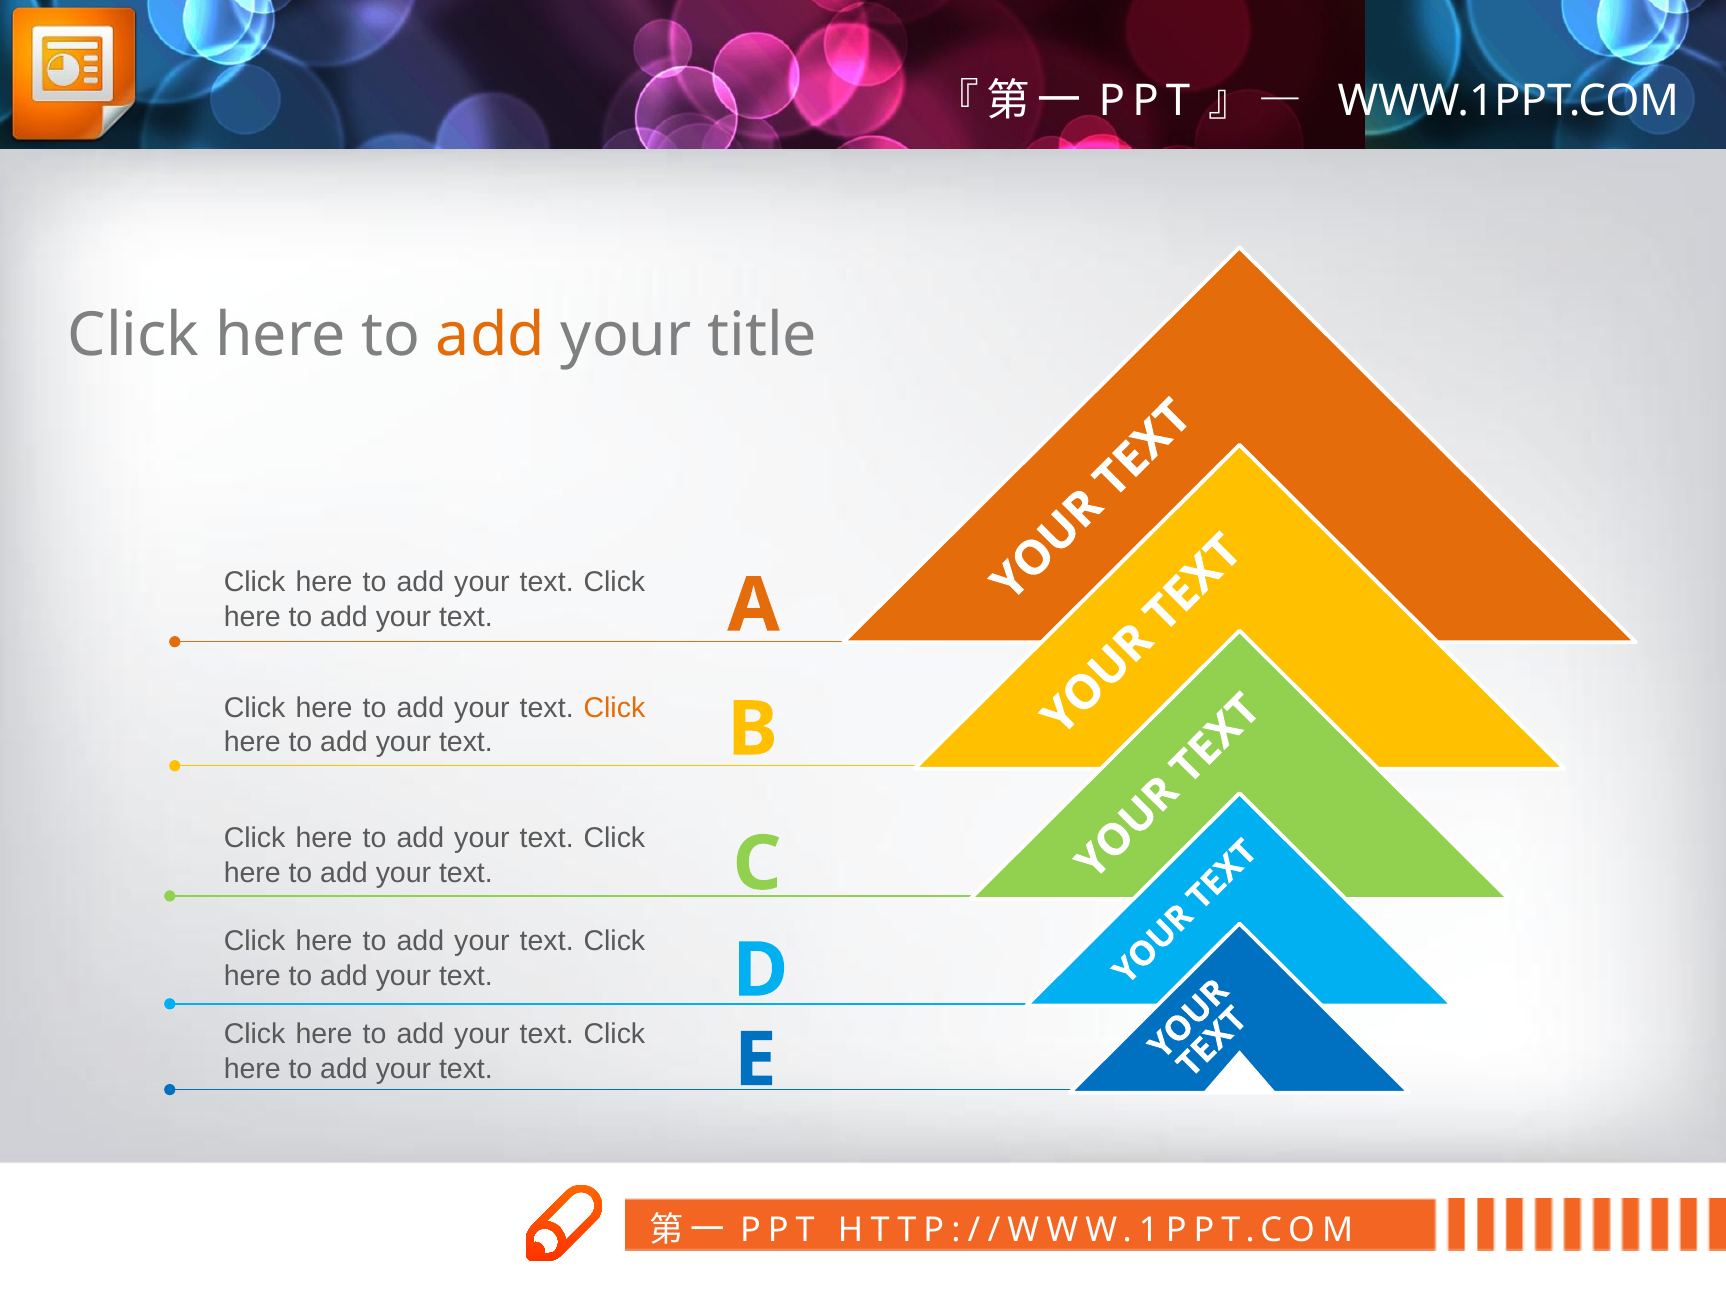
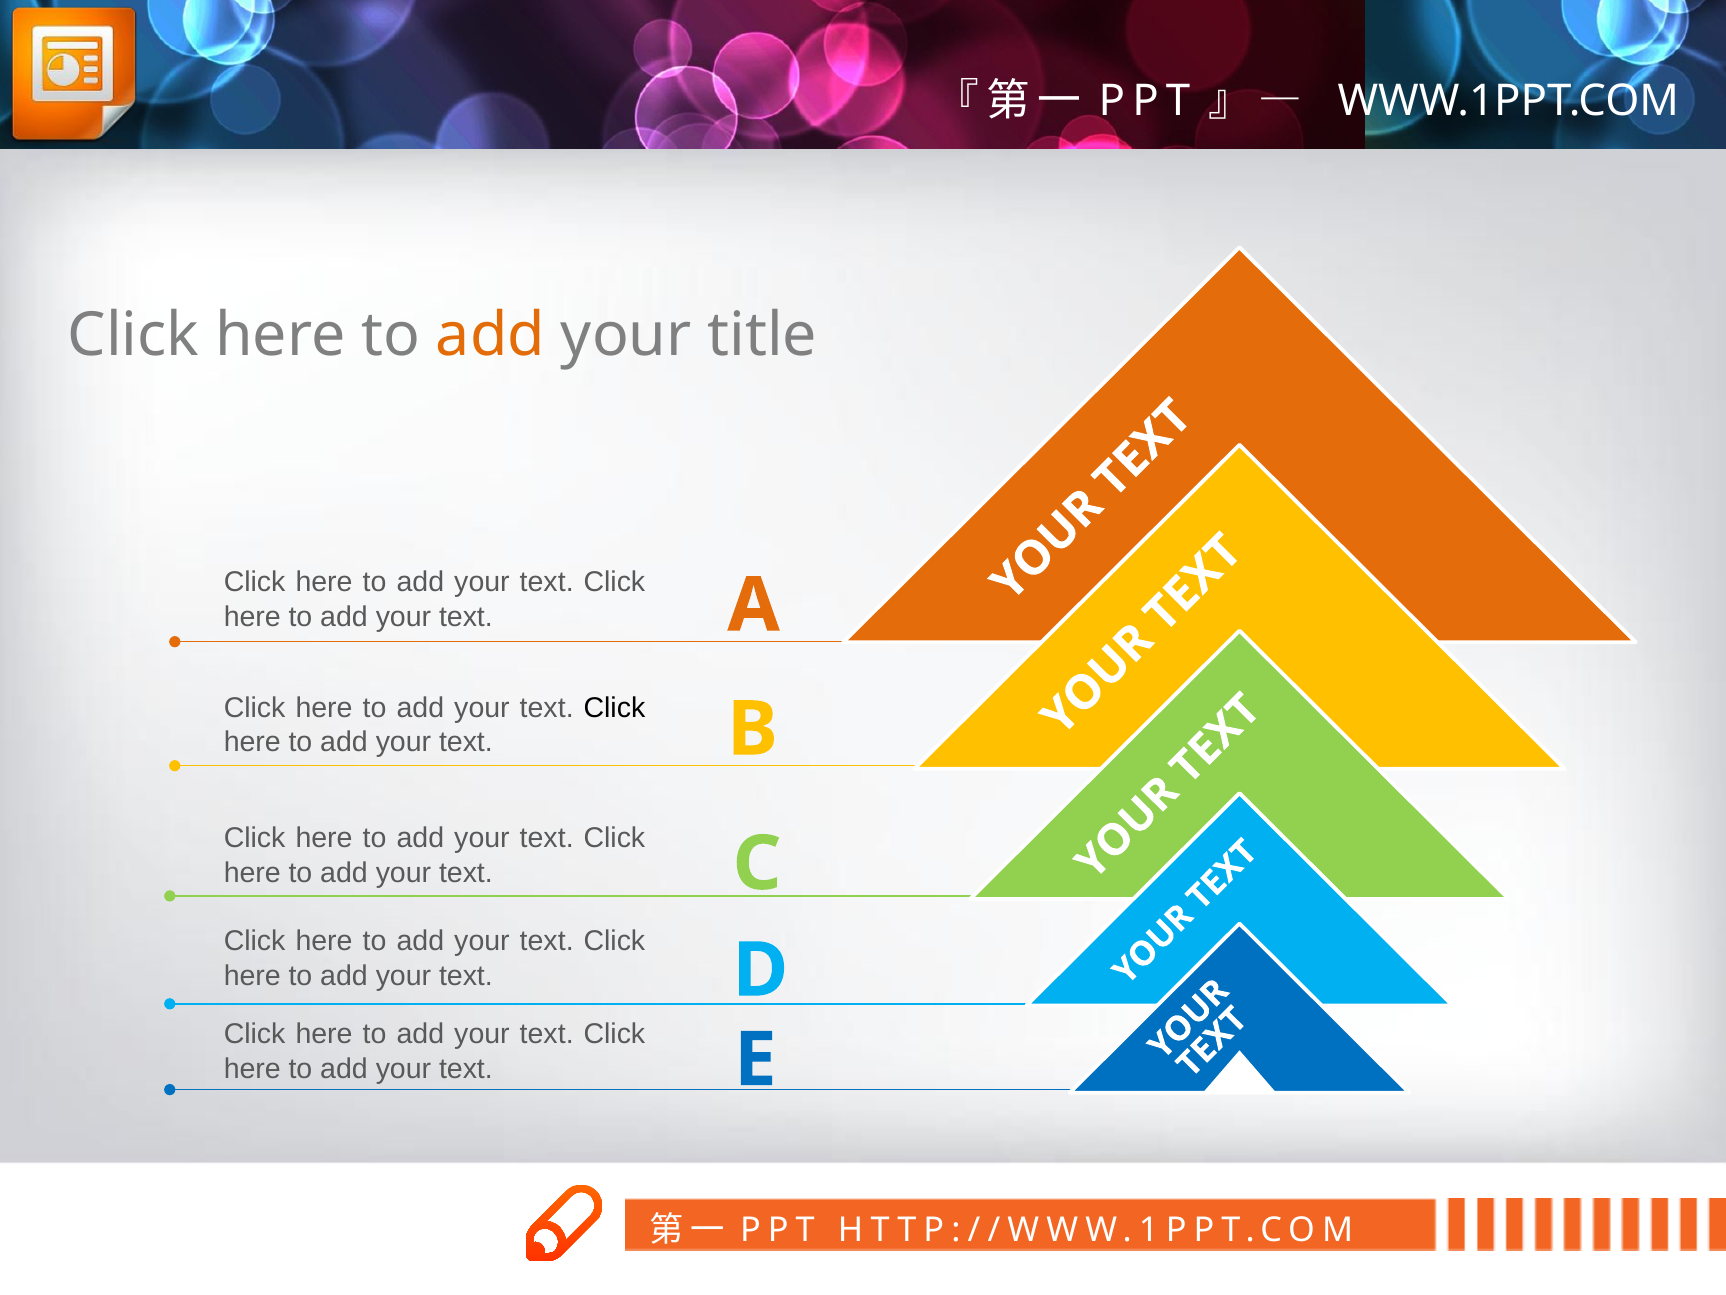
Click at (614, 707) colour: orange -> black
